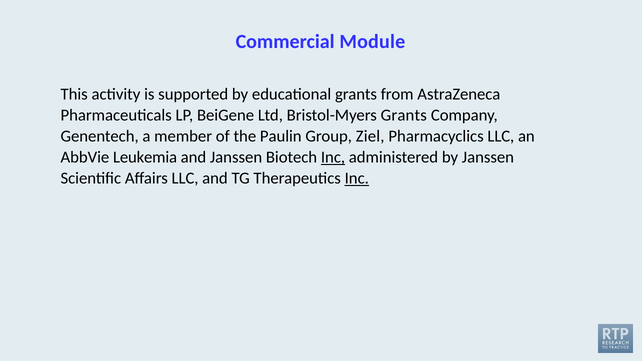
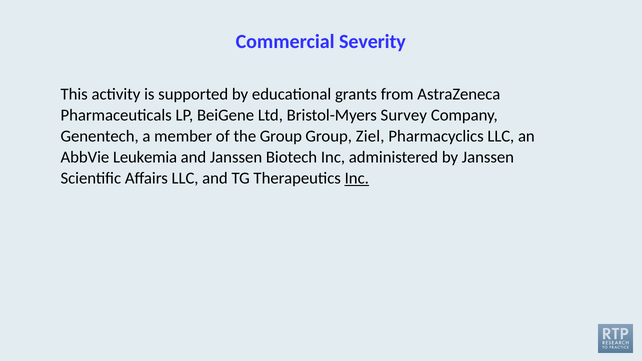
Module: Module -> Severity
Bristol-Myers Grants: Grants -> Survey
the Paulin: Paulin -> Group
Inc at (333, 157) underline: present -> none
